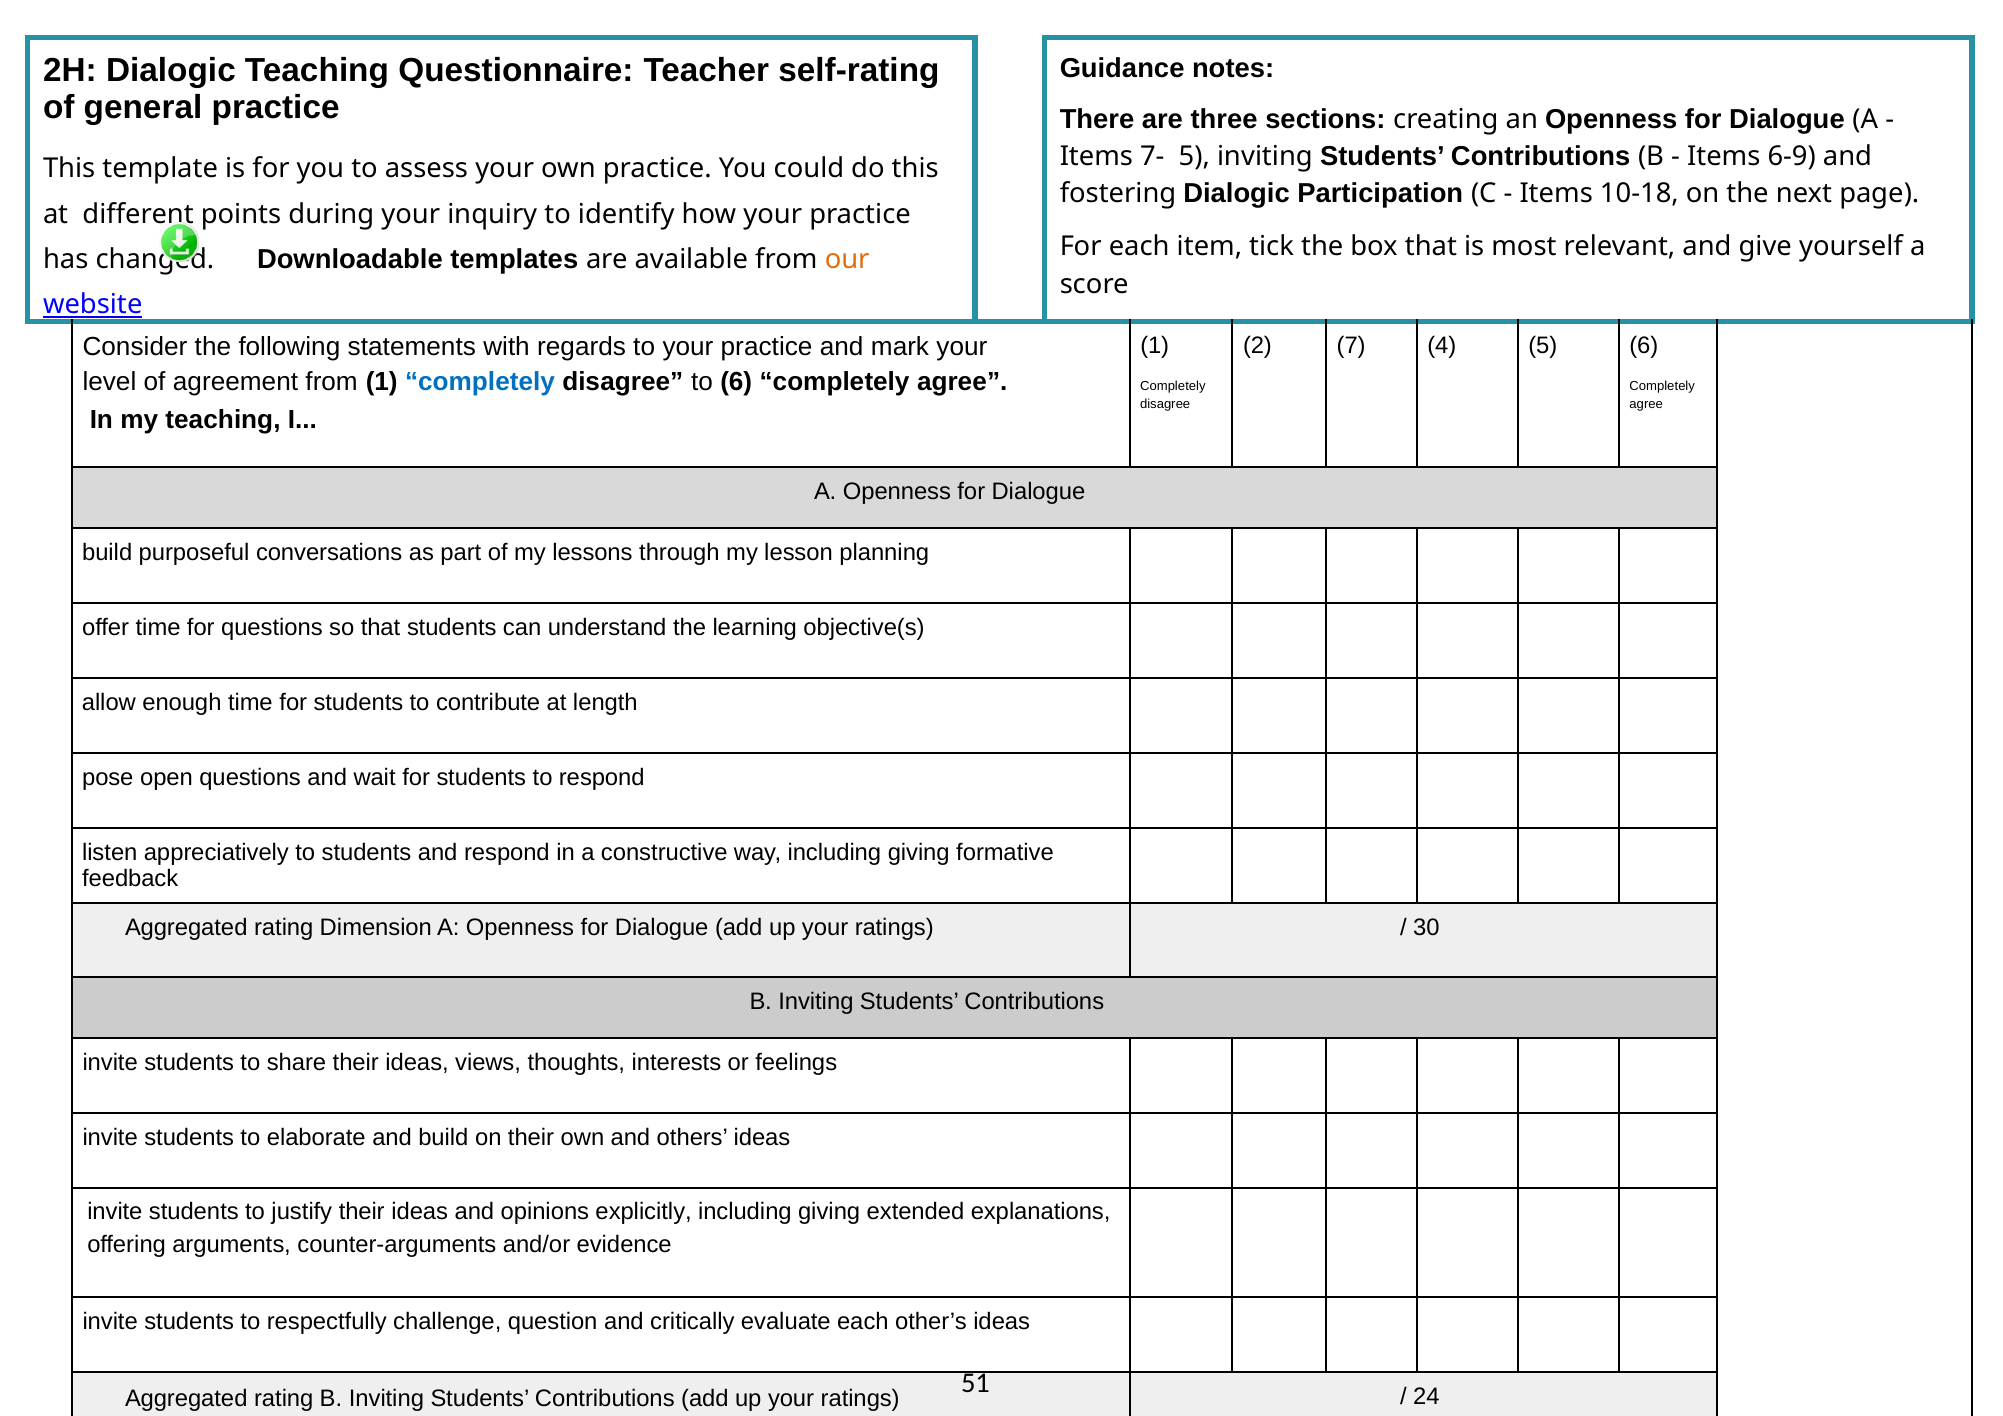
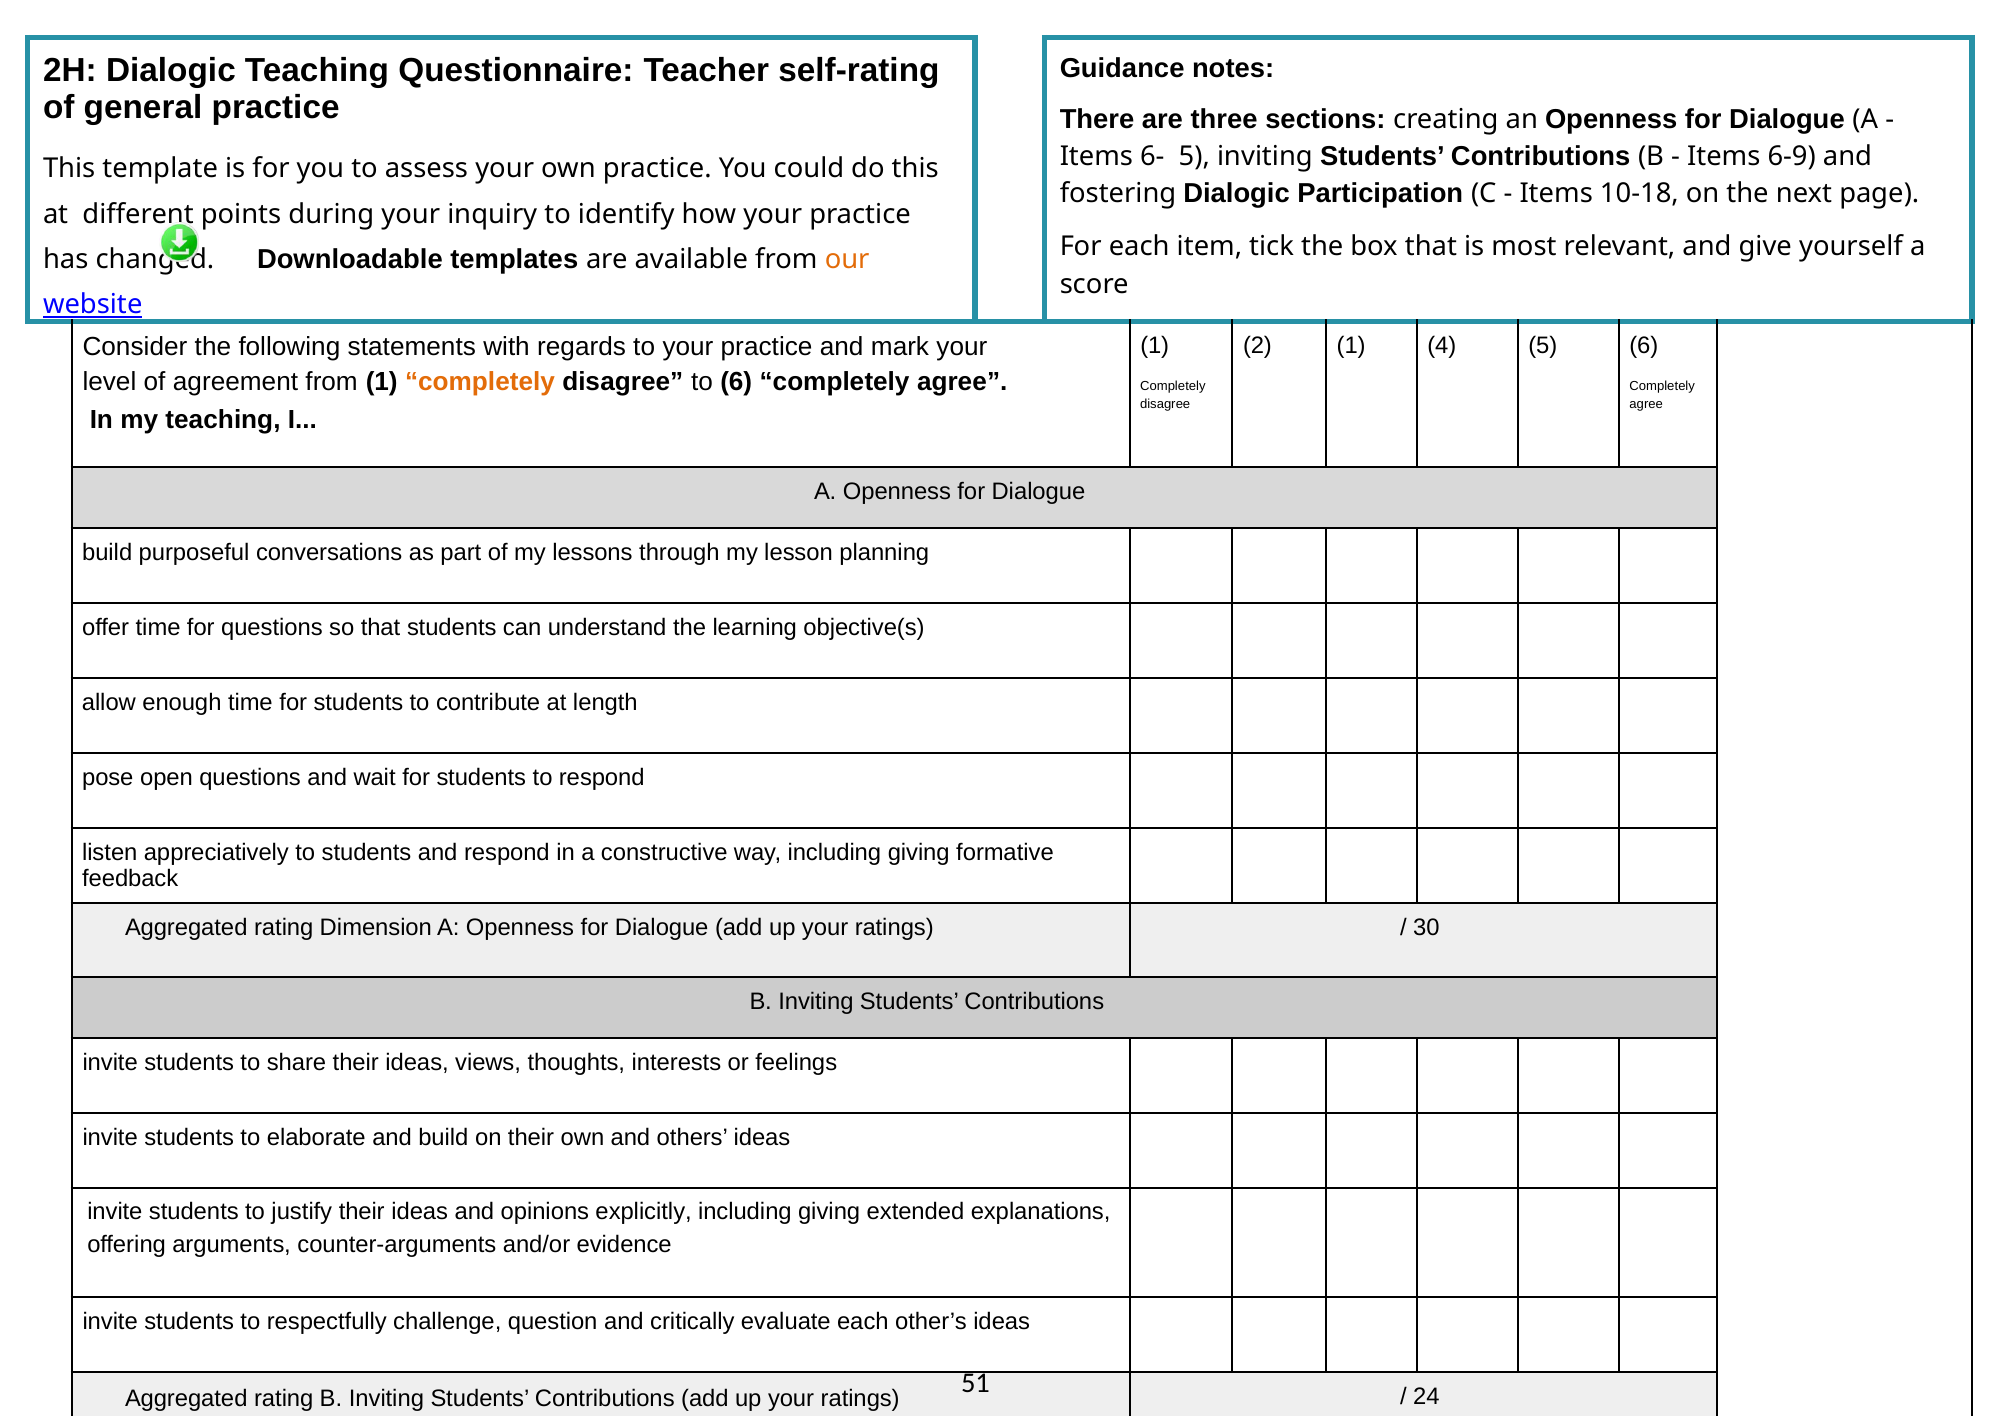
7-: 7- -> 6-
2 7: 7 -> 1
completely at (480, 382) colour: blue -> orange
